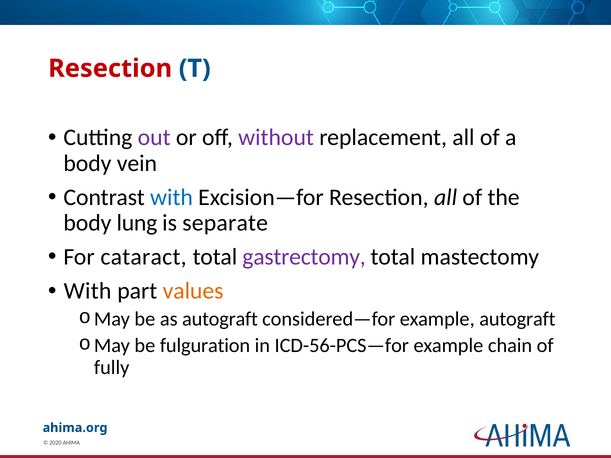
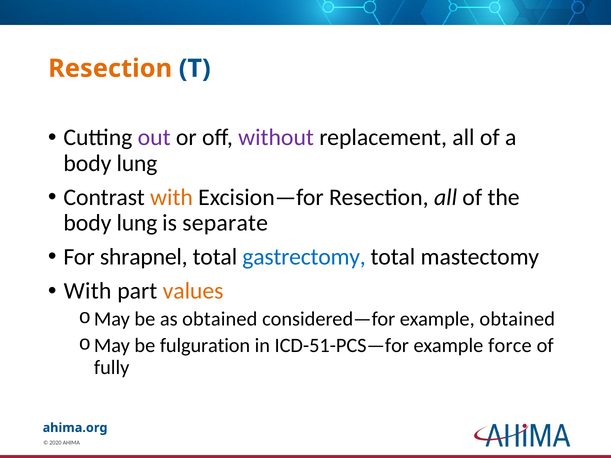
Resection at (110, 69) colour: red -> orange
vein at (137, 163): vein -> lung
with at (172, 197) colour: blue -> orange
cataract: cataract -> shrapnel
gastrectomy colour: purple -> blue
as autograft: autograft -> obtained
example autograft: autograft -> obtained
ICD-56-PCS—for: ICD-56-PCS—for -> ICD-51-PCS—for
chain: chain -> force
